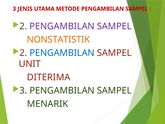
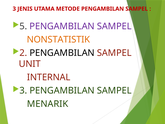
2 at (23, 26): 2 -> 5
PENGAMBILAN at (62, 53) colour: blue -> black
DITERIMA: DITERIMA -> INTERNAL
